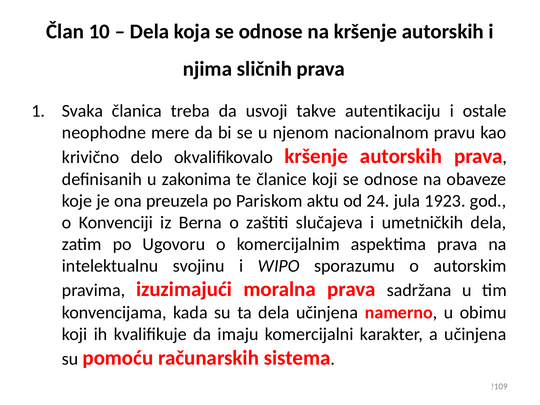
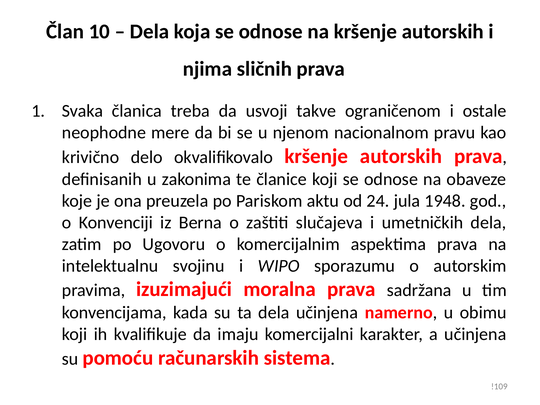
autentikaciju: autentikaciju -> ograničenom
1923: 1923 -> 1948
